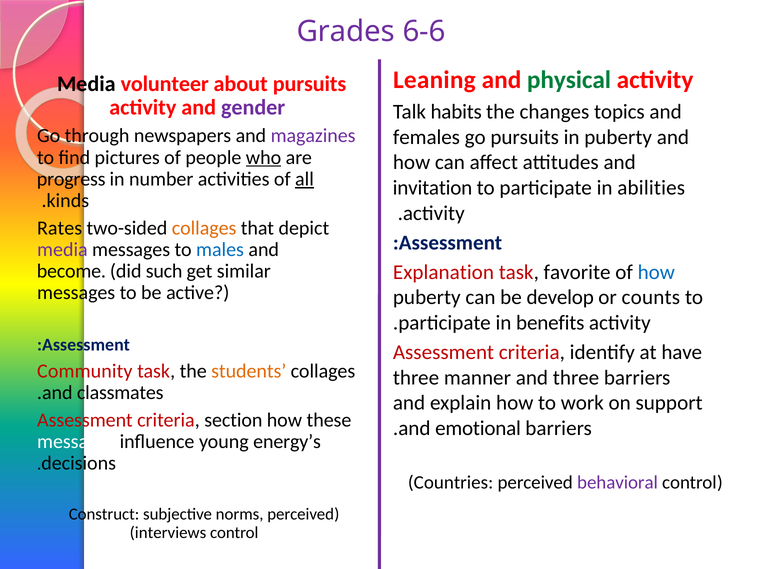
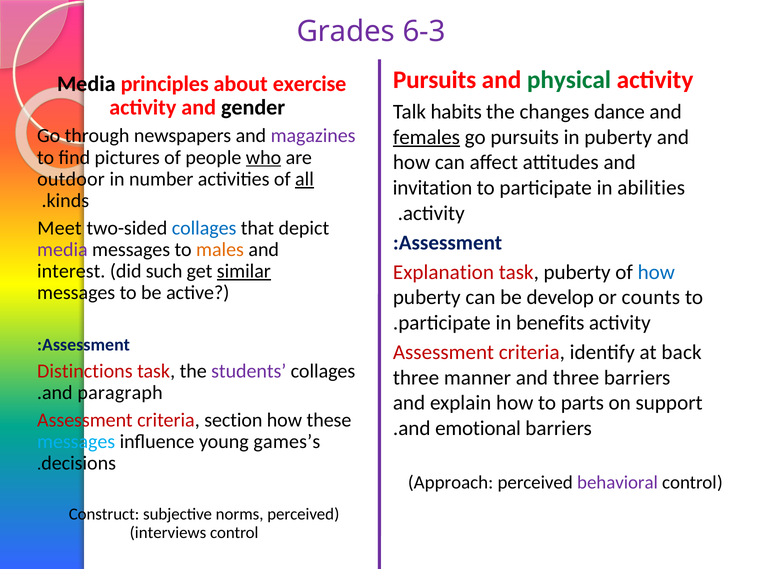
6-6: 6-6 -> 6-3
Leaning at (434, 80): Leaning -> Pursuits
volunteer: volunteer -> principles
about pursuits: pursuits -> exercise
gender colour: purple -> black
topics: topics -> dance
females underline: none -> present
progress: progress -> outdoor
Rates: Rates -> Meet
collages at (204, 228) colour: orange -> blue
males colour: blue -> orange
become: become -> interest
similar underline: none -> present
task favorite: favorite -> puberty
have: have -> back
Community: Community -> Distinctions
students colour: orange -> purple
classmates: classmates -> paragraph
work: work -> parts
messages at (76, 442) colour: white -> light blue
energy’s: energy’s -> games’s
Countries: Countries -> Approach
